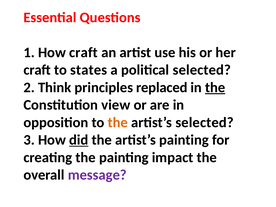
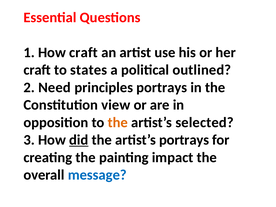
political selected: selected -> outlined
Think: Think -> Need
principles replaced: replaced -> portrays
the at (215, 87) underline: present -> none
artist’s painting: painting -> portrays
message colour: purple -> blue
